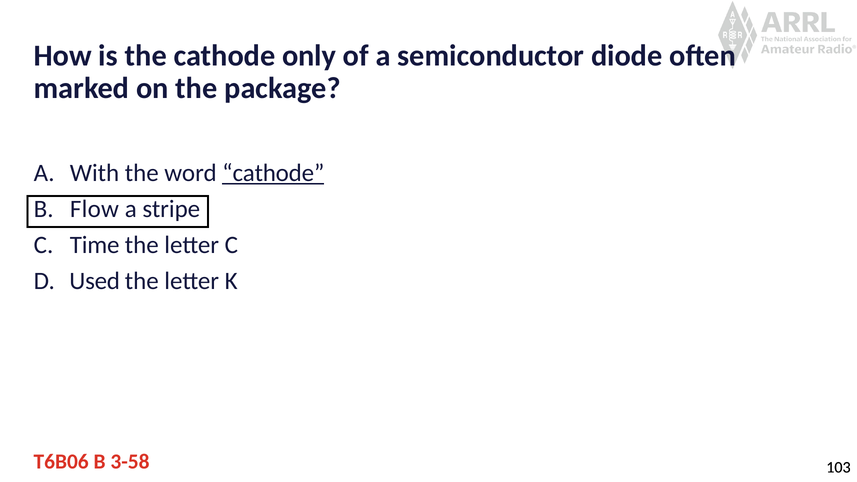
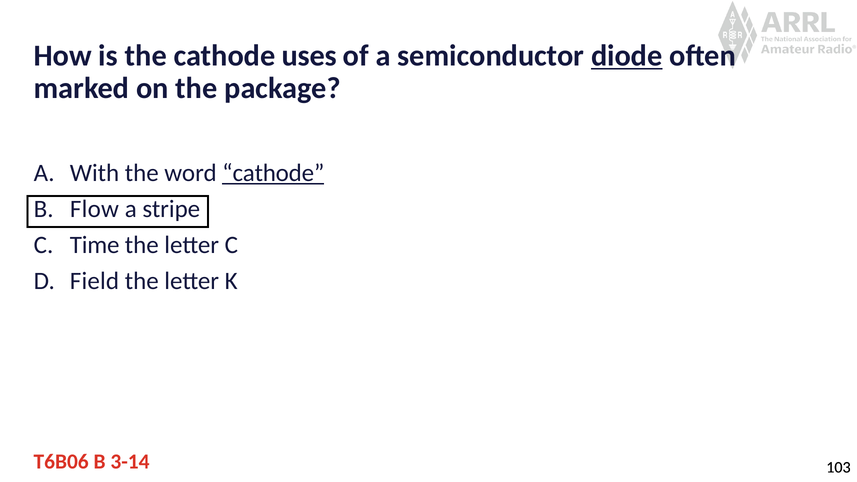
only: only -> uses
diode underline: none -> present
Used: Used -> Field
3-58: 3-58 -> 3-14
